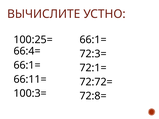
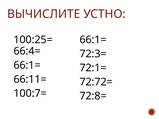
100:3=: 100:3= -> 100:7=
